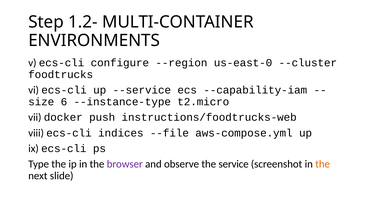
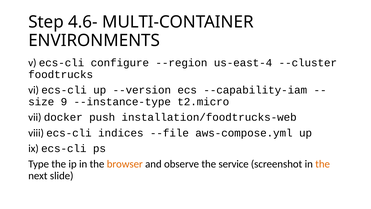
1.2-: 1.2- -> 4.6-
us-east-0: us-east-0 -> us-east-4
--service: --service -> --version
6: 6 -> 9
instructions/foodtrucks-web: instructions/foodtrucks-web -> installation/foodtrucks-web
browser colour: purple -> orange
